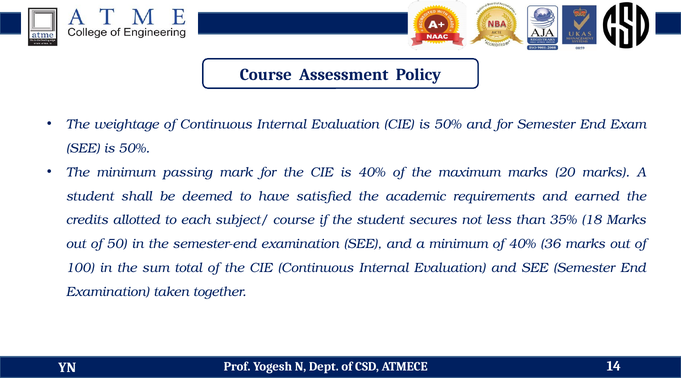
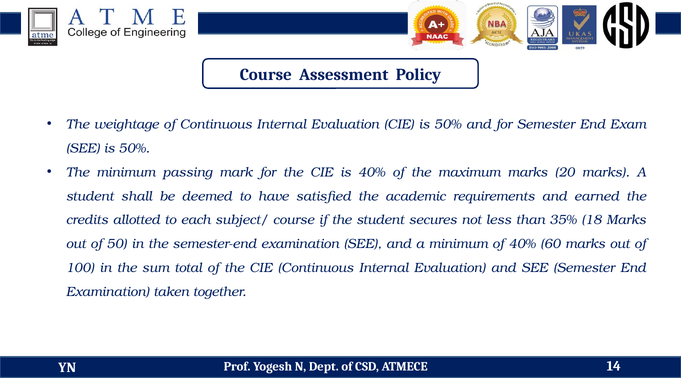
36: 36 -> 60
